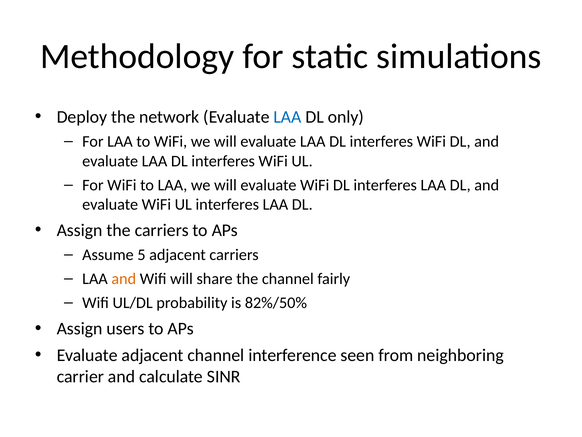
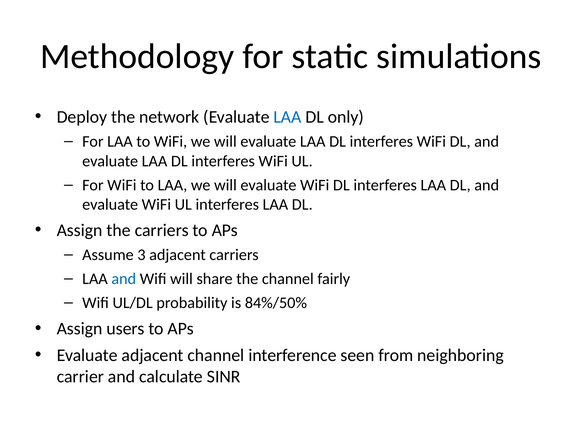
5: 5 -> 3
and at (124, 279) colour: orange -> blue
82%/50%: 82%/50% -> 84%/50%
